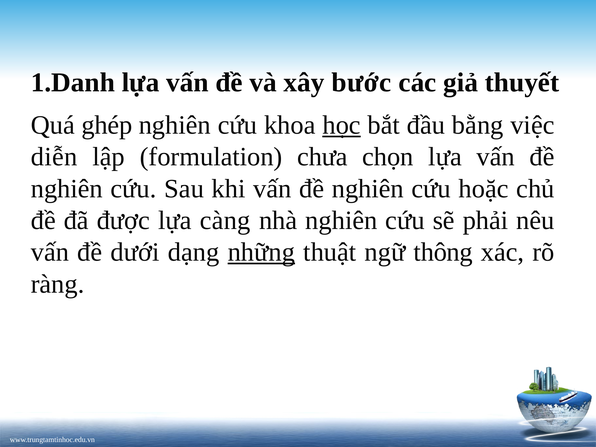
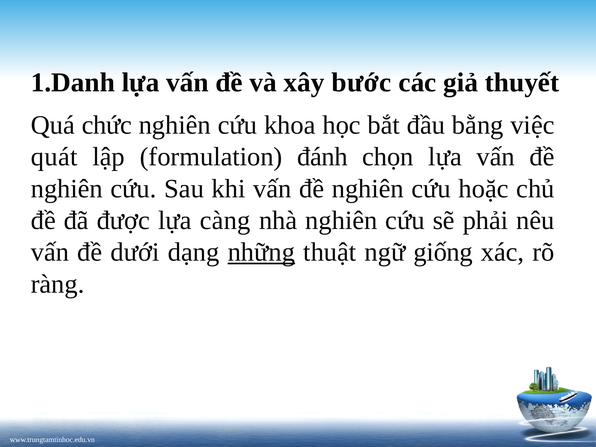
ghép: ghép -> chức
học underline: present -> none
diễn: diễn -> quát
chưa: chưa -> đánh
thông: thông -> giống
